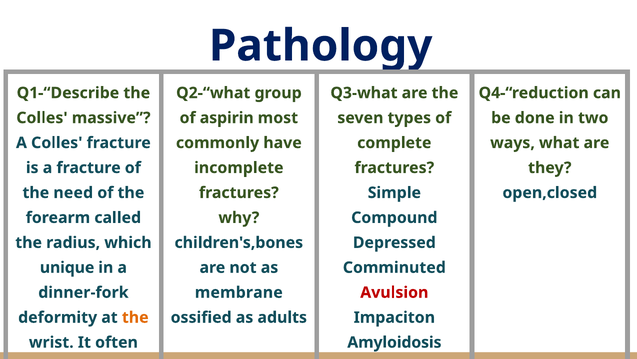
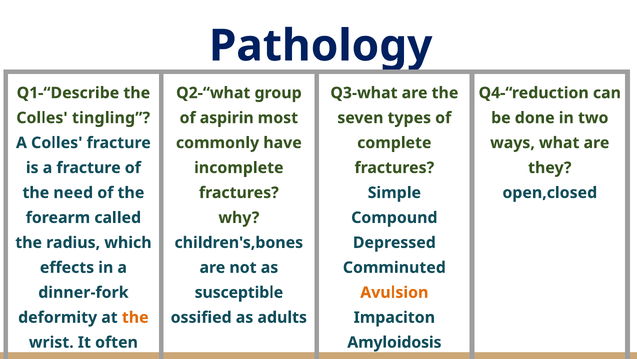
massive: massive -> tingling
unique: unique -> effects
membrane: membrane -> susceptible
Avulsion colour: red -> orange
